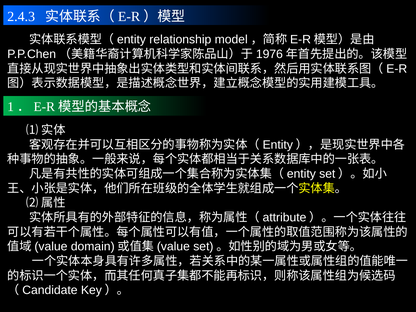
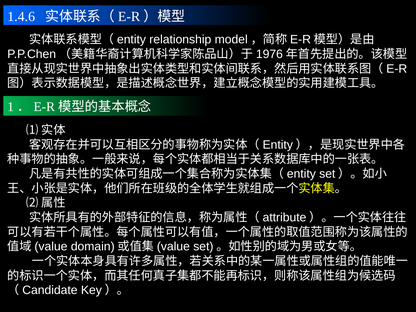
2.4.3: 2.4.3 -> 1.4.6
